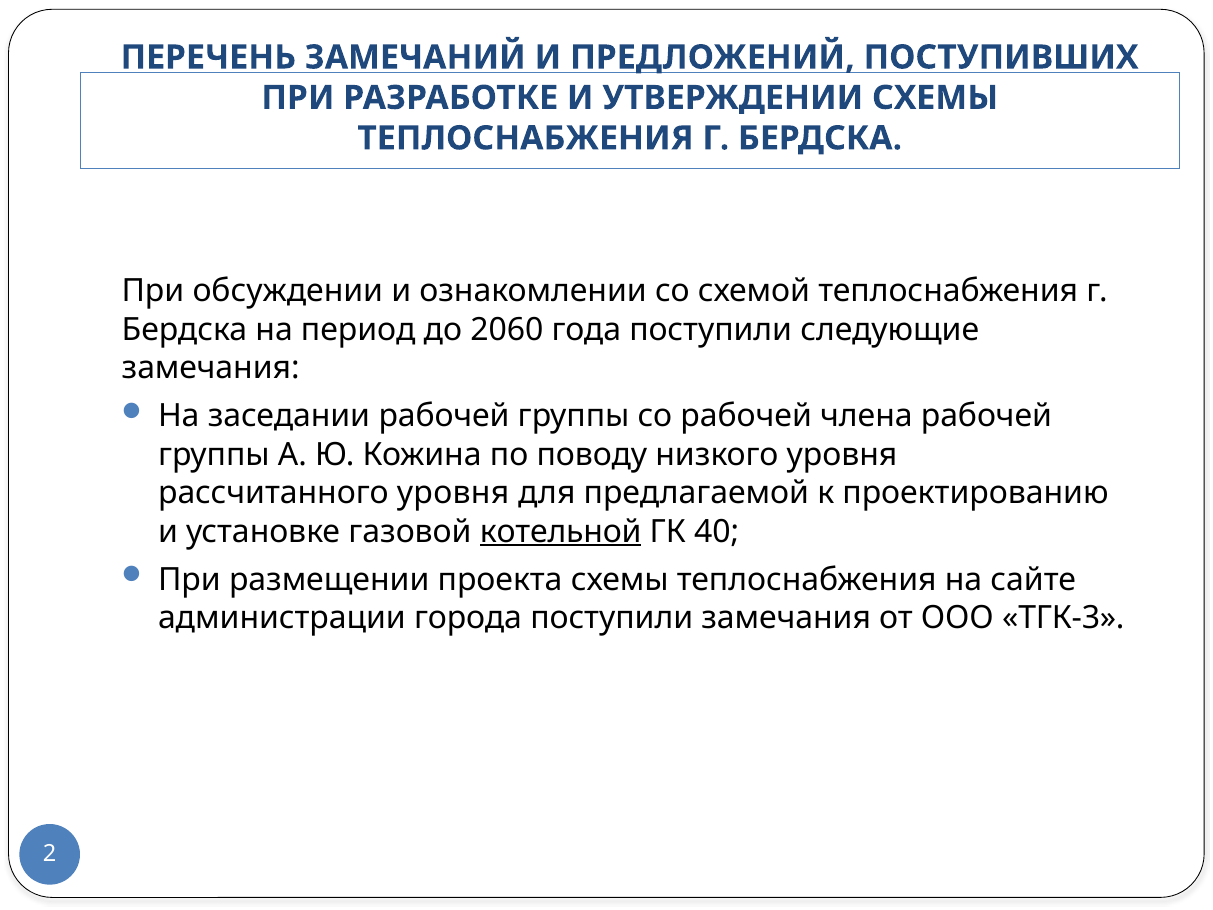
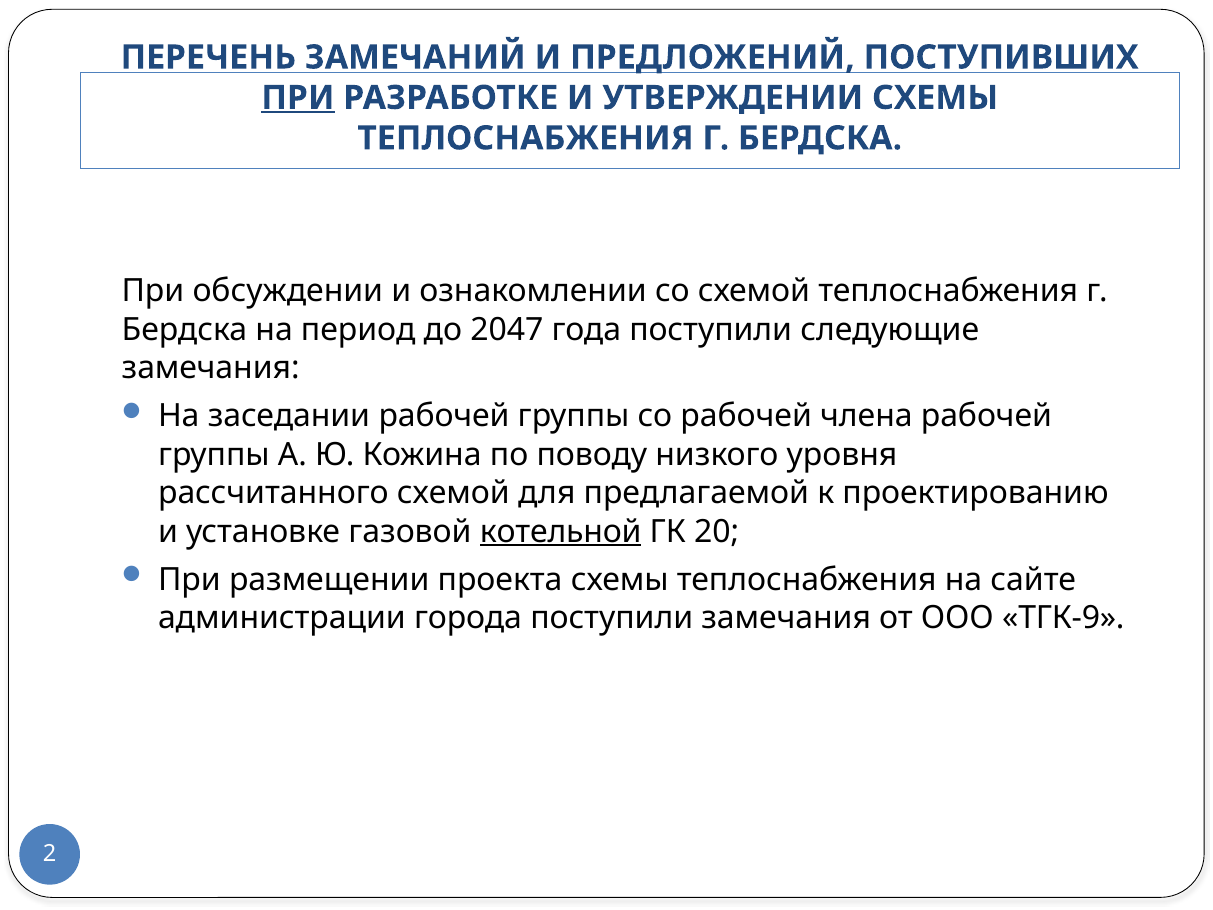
ПРИ at (298, 98) underline: none -> present
2060: 2060 -> 2047
рассчитанного уровня: уровня -> схемой
40: 40 -> 20
ТГК-3: ТГК-3 -> ТГК-9
